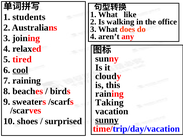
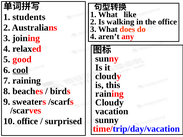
tired: tired -> good
Taking at (109, 103): Taking -> Cloudy
sunny at (107, 120) underline: present -> none
10 shoes: shoes -> office
